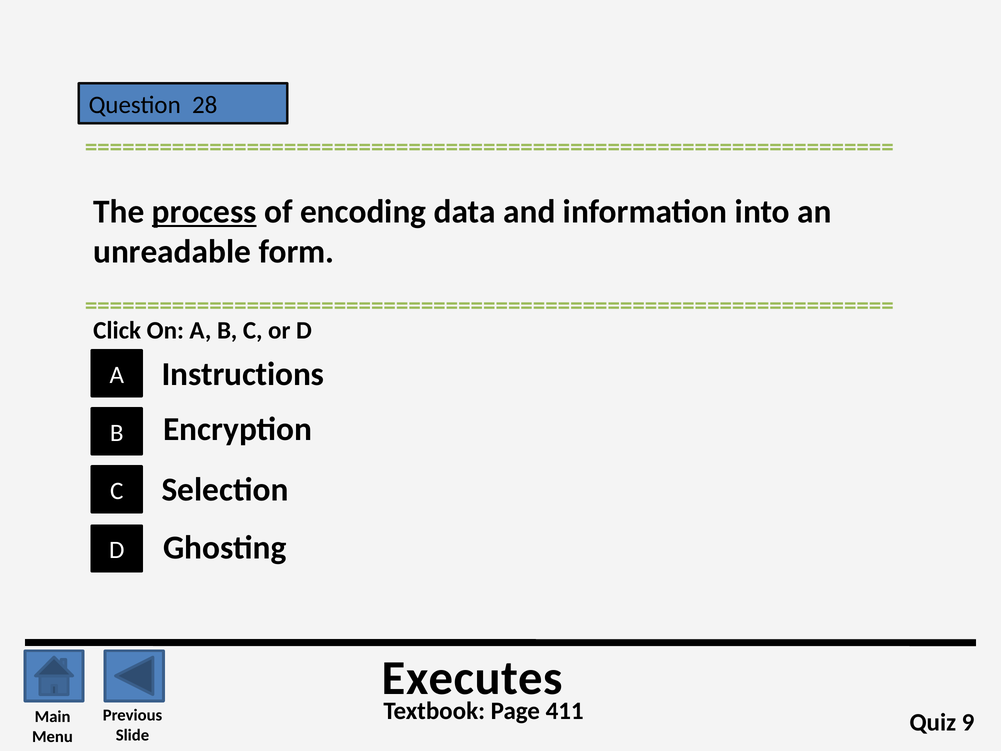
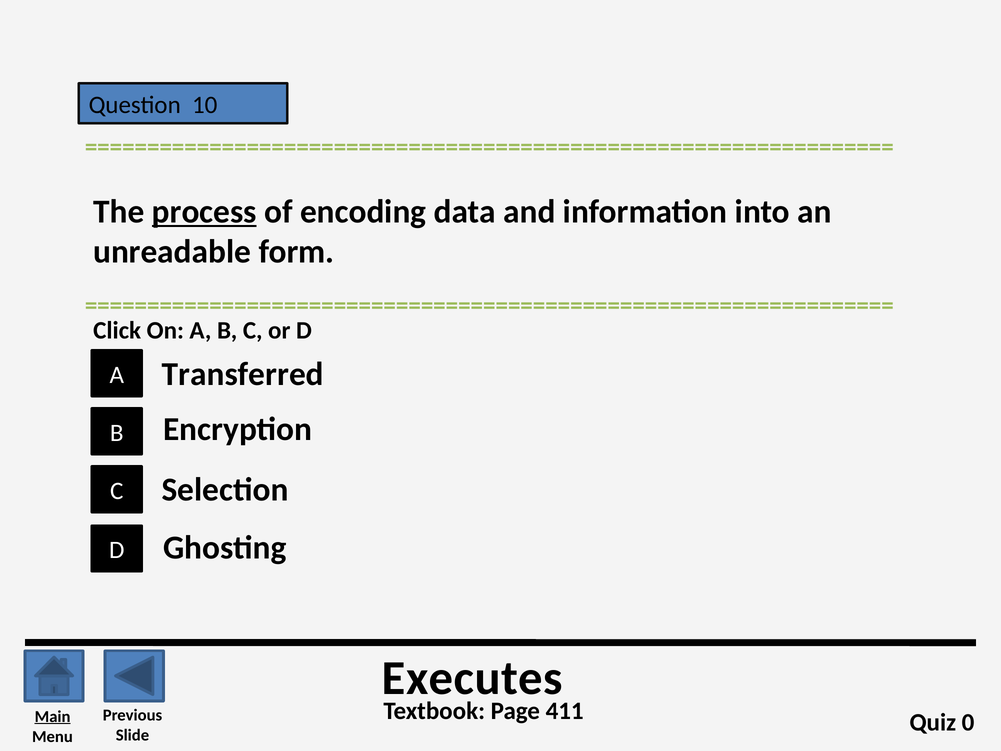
28: 28 -> 10
Instructions: Instructions -> Transferred
Main underline: none -> present
9: 9 -> 0
